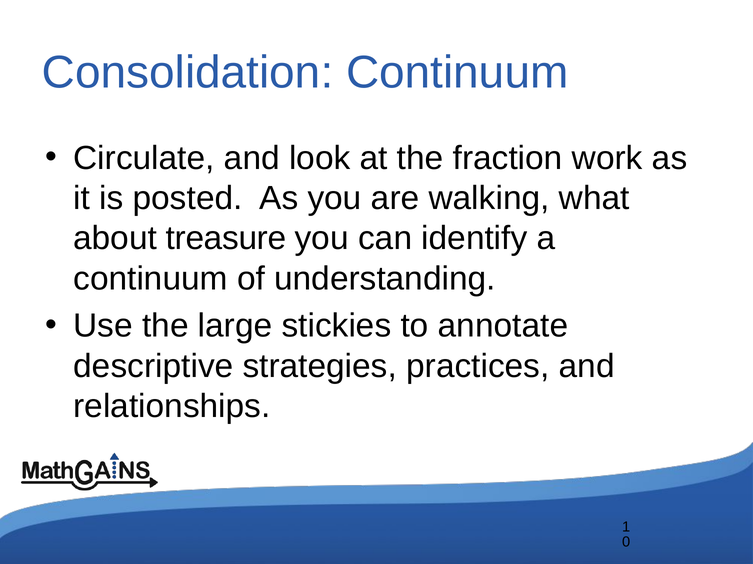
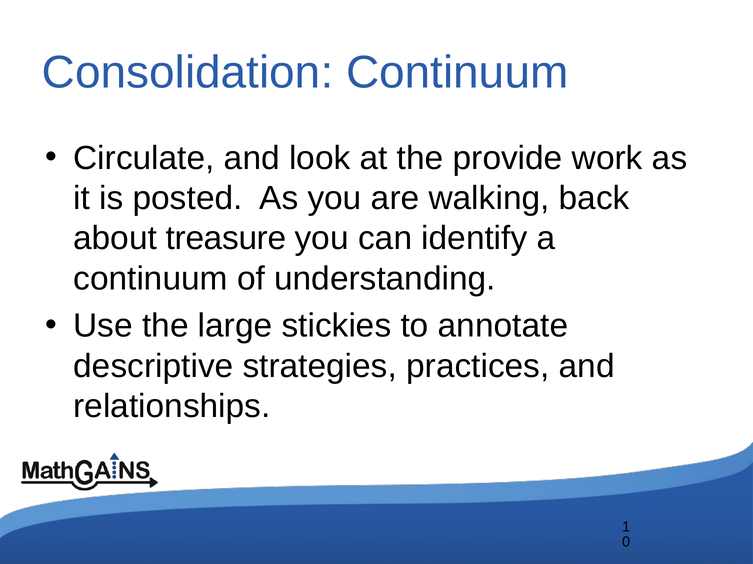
fraction: fraction -> provide
what: what -> back
